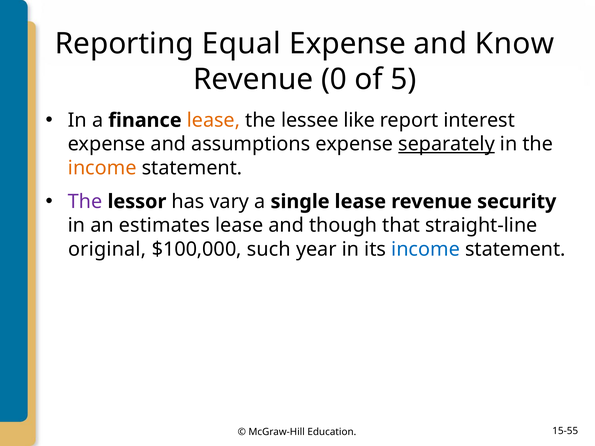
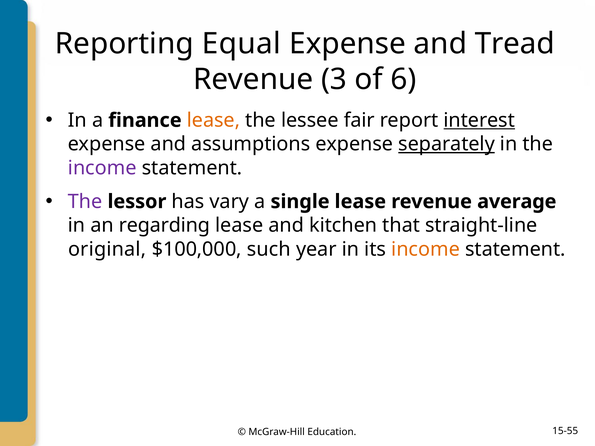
Know: Know -> Tread
0: 0 -> 3
5: 5 -> 6
like: like -> fair
interest underline: none -> present
income at (102, 168) colour: orange -> purple
security: security -> average
estimates: estimates -> regarding
though: though -> kitchen
income at (426, 249) colour: blue -> orange
